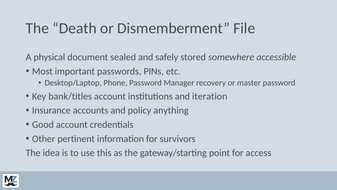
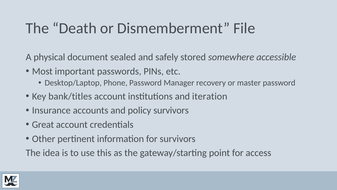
policy anything: anything -> survivors
Good: Good -> Great
